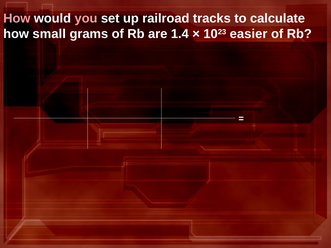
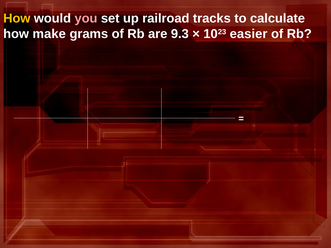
How at (17, 19) colour: pink -> yellow
small: small -> make
1.4: 1.4 -> 9.3
